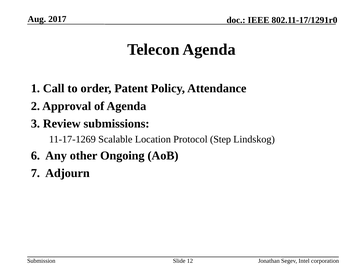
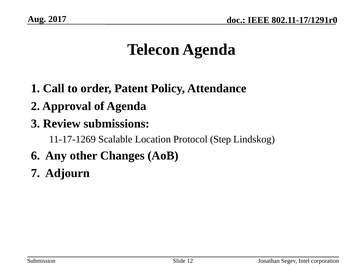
Ongoing: Ongoing -> Changes
